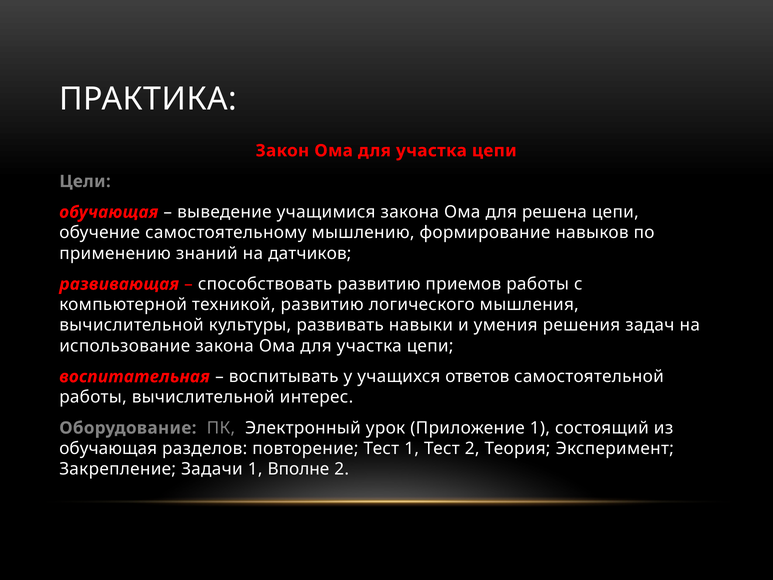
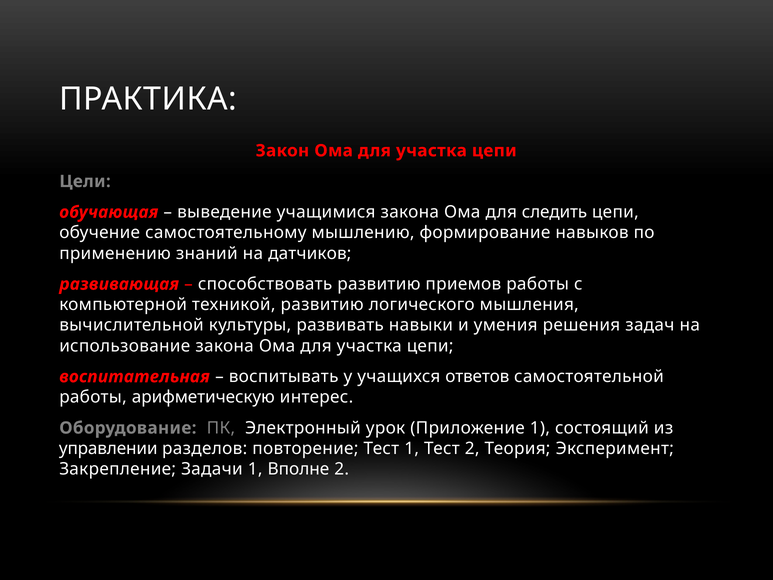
решена: решена -> следить
работы вычислительной: вычислительной -> арифметическую
обучающая at (108, 448): обучающая -> управлении
